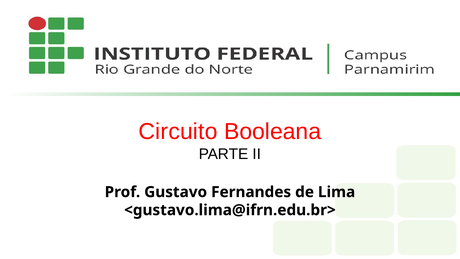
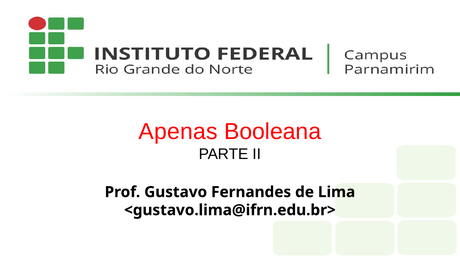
Circuito: Circuito -> Apenas
